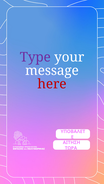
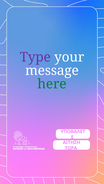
here colour: red -> green
